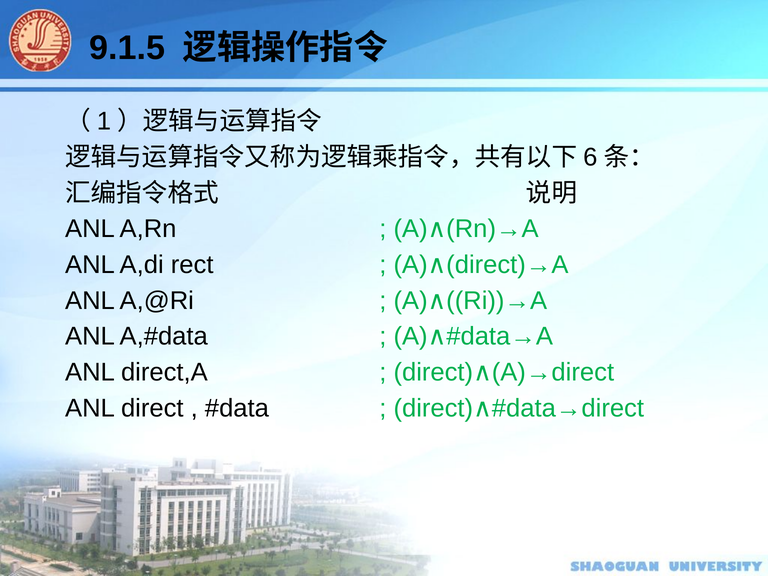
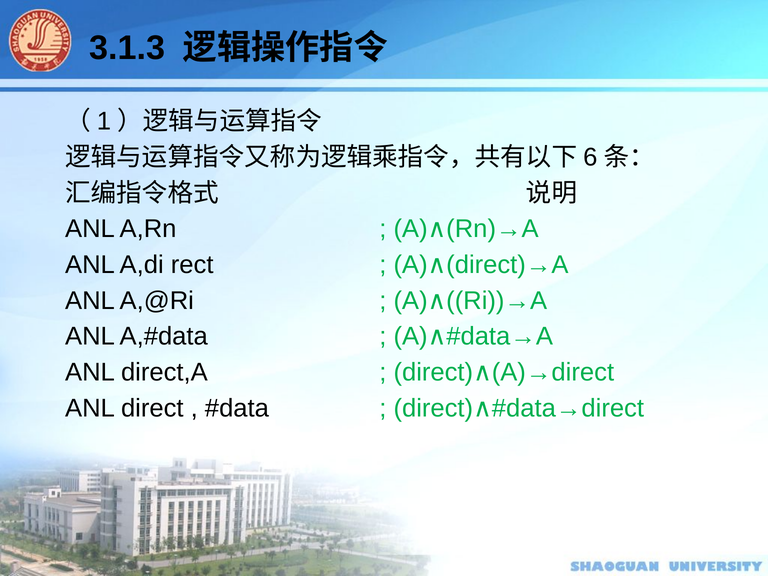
9.1.5: 9.1.5 -> 3.1.3
